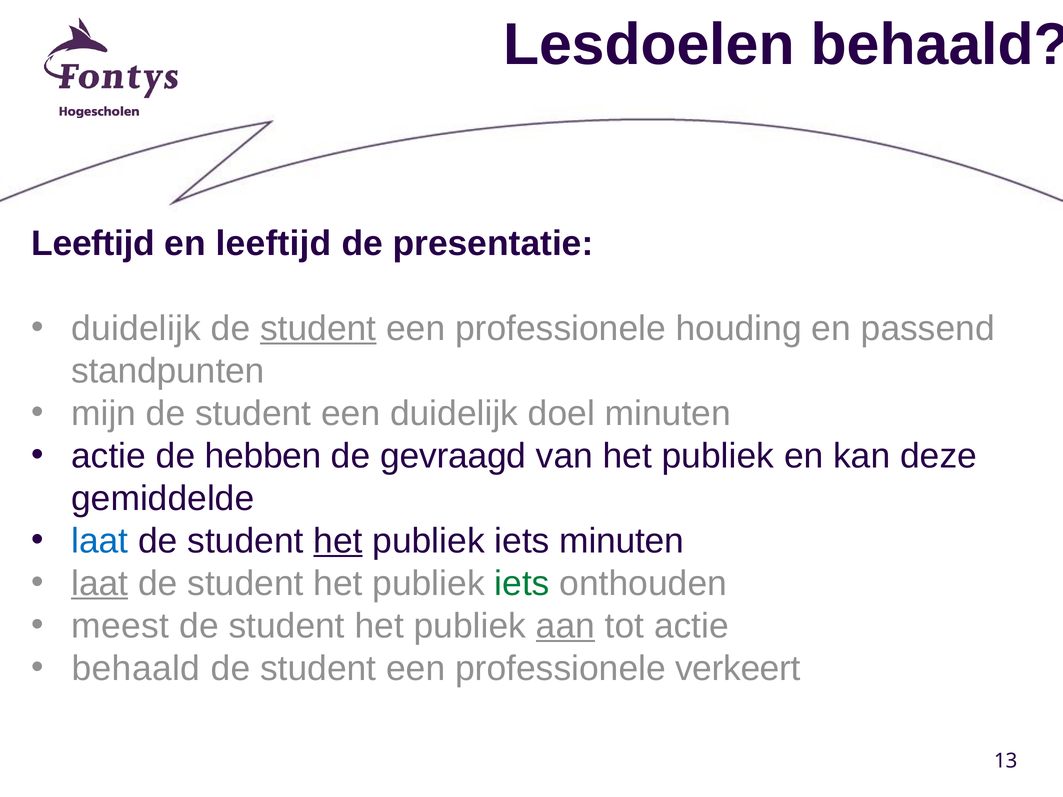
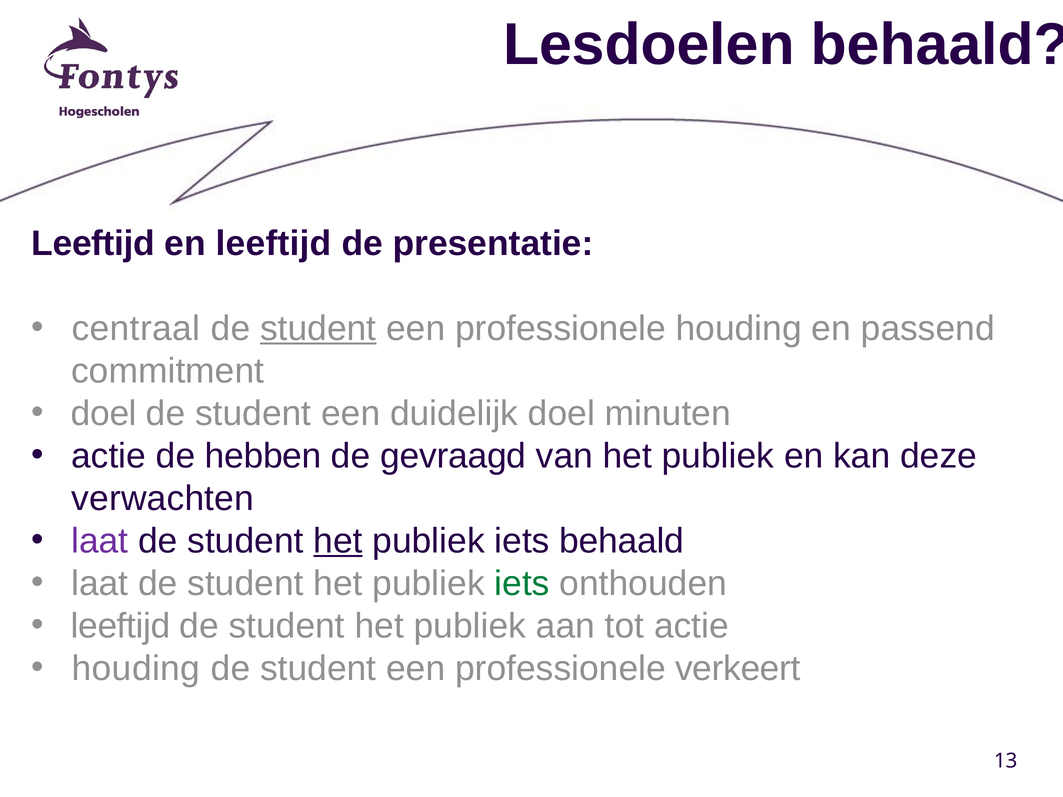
duidelijk at (136, 328): duidelijk -> centraal
standpunten: standpunten -> commitment
mijn at (104, 414): mijn -> doel
gemiddelde: gemiddelde -> verwachten
laat at (100, 541) colour: blue -> purple
iets minuten: minuten -> behaald
laat at (100, 584) underline: present -> none
meest at (120, 626): meest -> leeftijd
aan underline: present -> none
behaald at (136, 669): behaald -> houding
